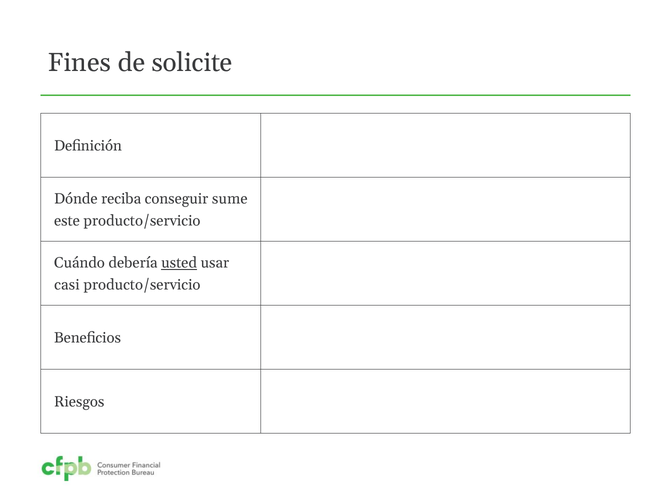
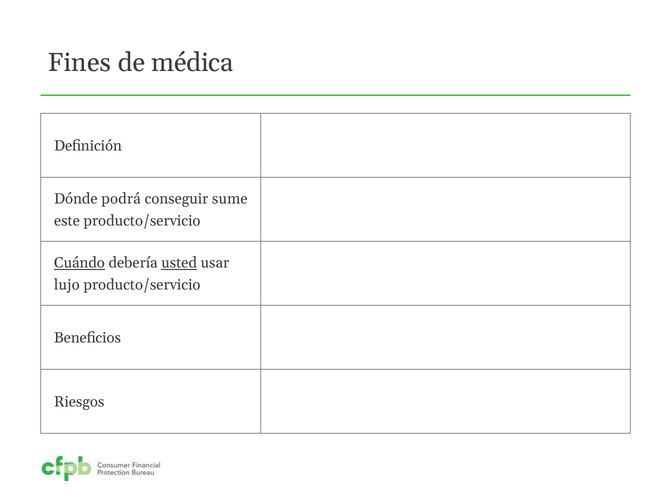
solicite: solicite -> médica
reciba: reciba -> podrá
Cuándo underline: none -> present
casi: casi -> lujo
